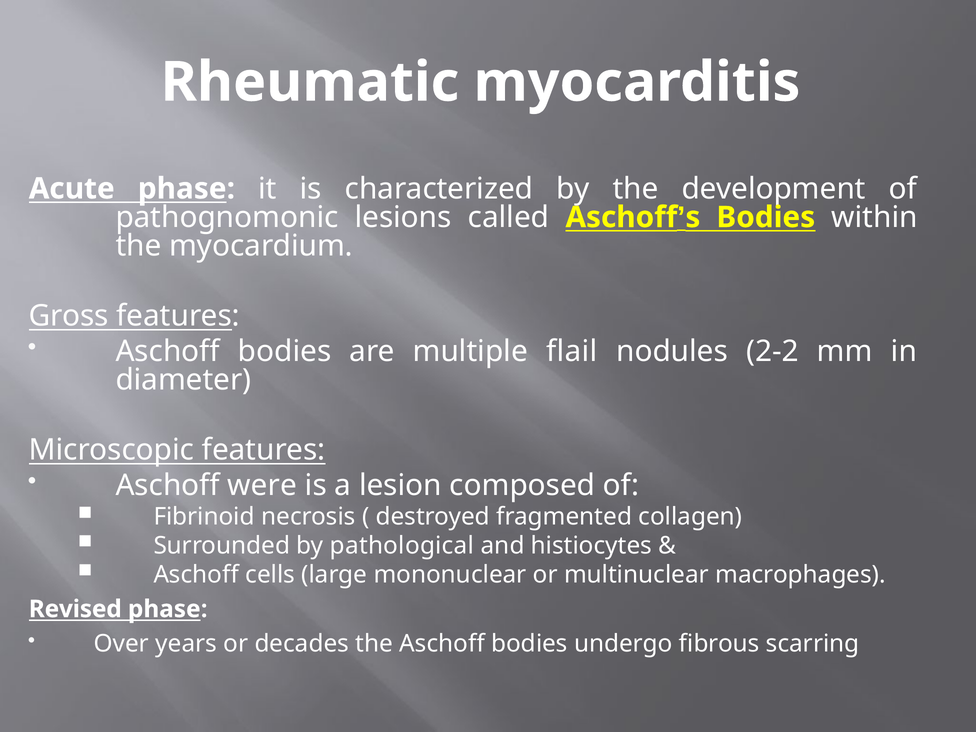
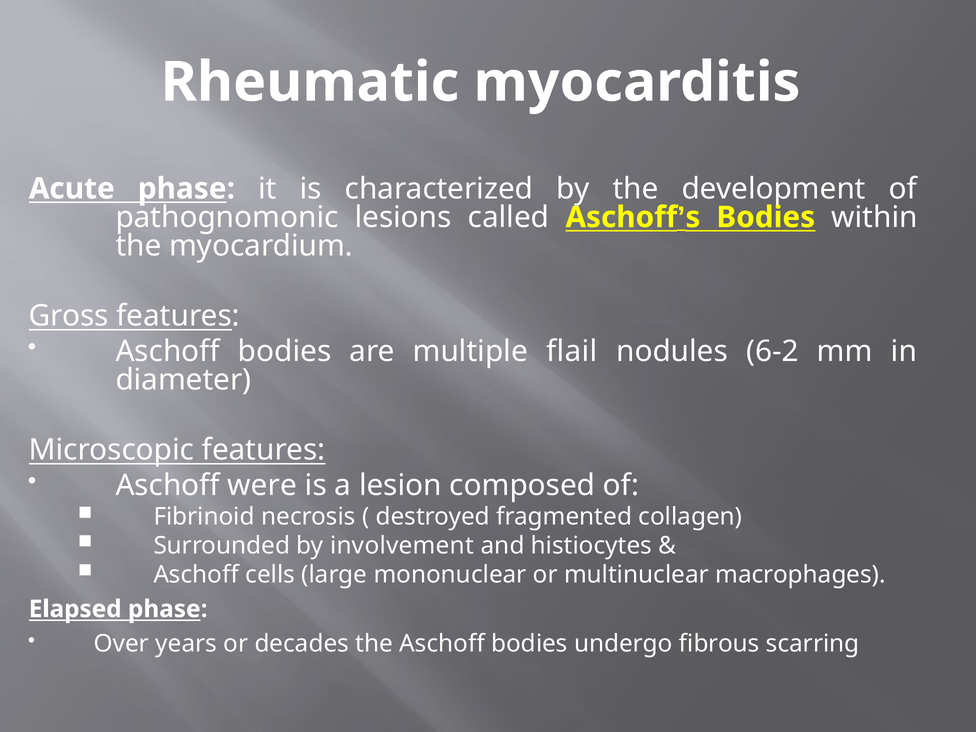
2-2: 2-2 -> 6-2
pathological: pathological -> involvement
Revised: Revised -> Elapsed
